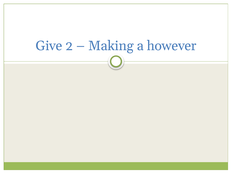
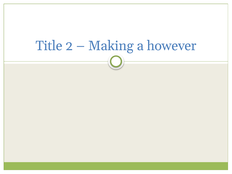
Give: Give -> Title
